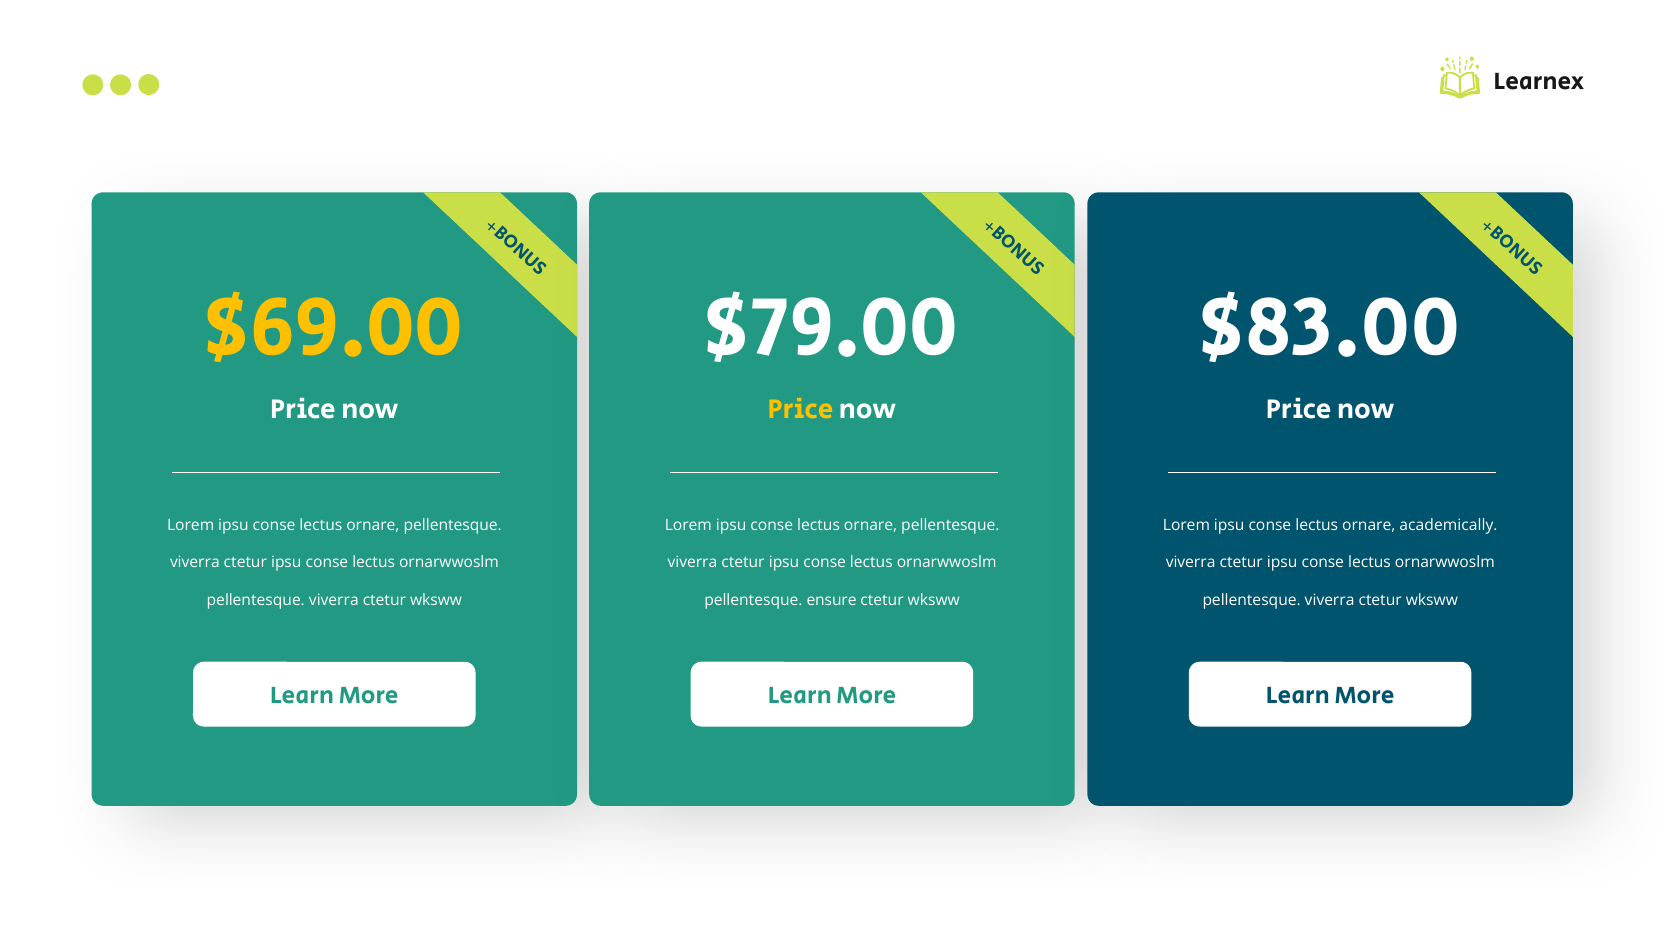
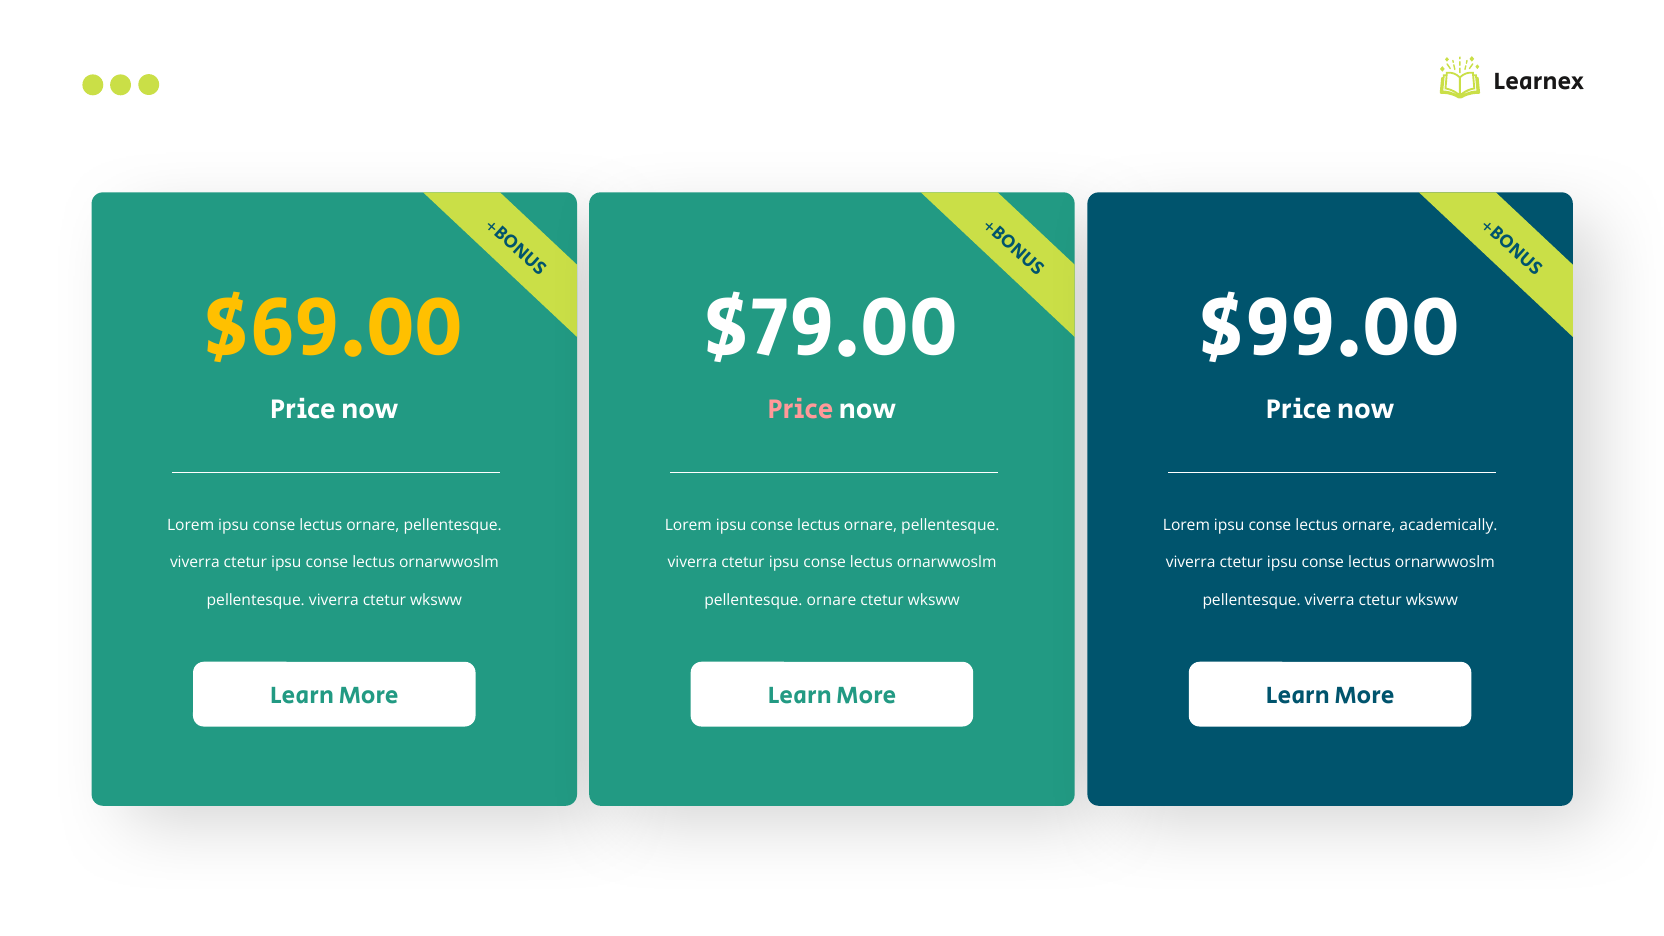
$83.00: $83.00 -> $99.00
Price at (801, 409) colour: yellow -> pink
pellentesque ensure: ensure -> ornare
